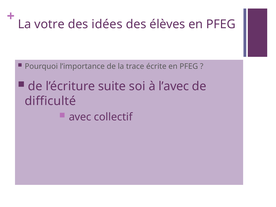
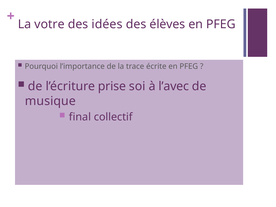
suite: suite -> prise
difficulté: difficulté -> musique
avec: avec -> final
